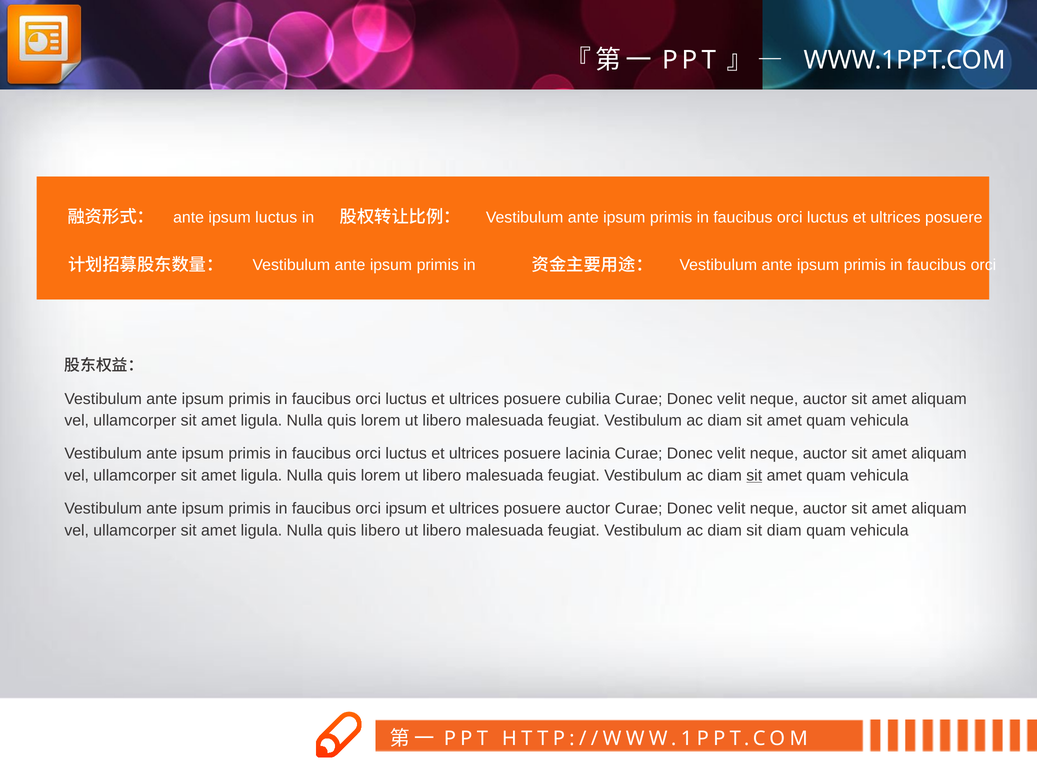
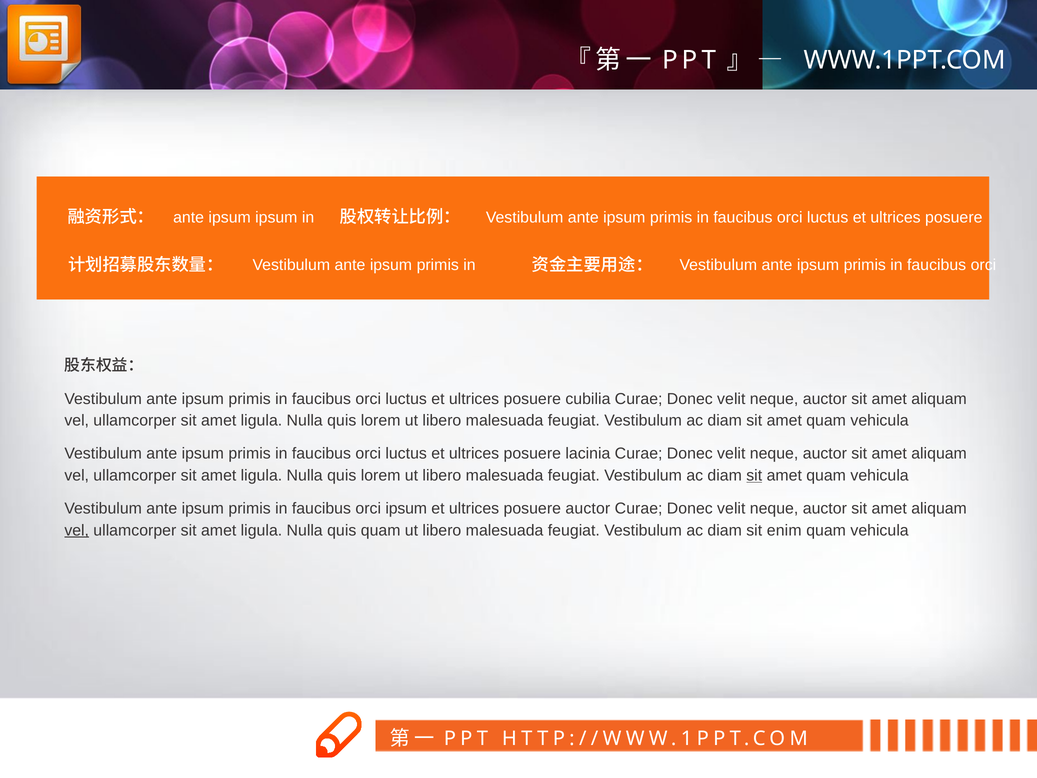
ipsum luctus: luctus -> ipsum
vel at (77, 530) underline: none -> present
quis libero: libero -> quam
sit diam: diam -> enim
